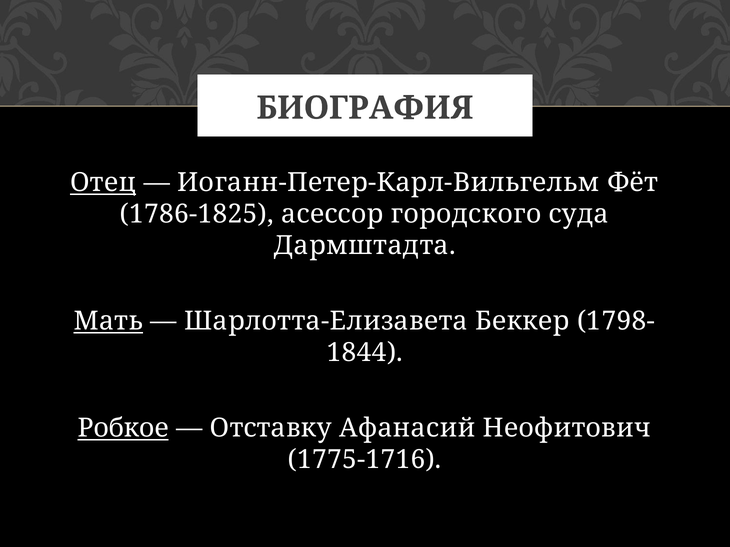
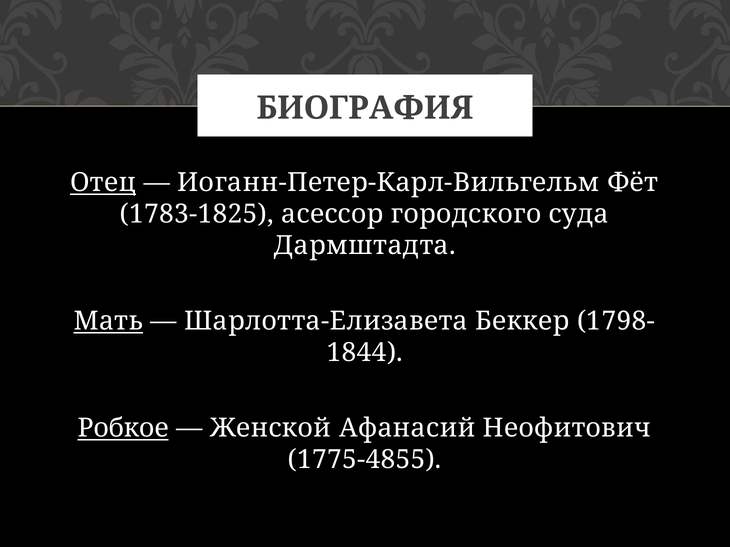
1786-1825: 1786-1825 -> 1783-1825
Отставку: Отставку -> Женской
1775-1716: 1775-1716 -> 1775-4855
